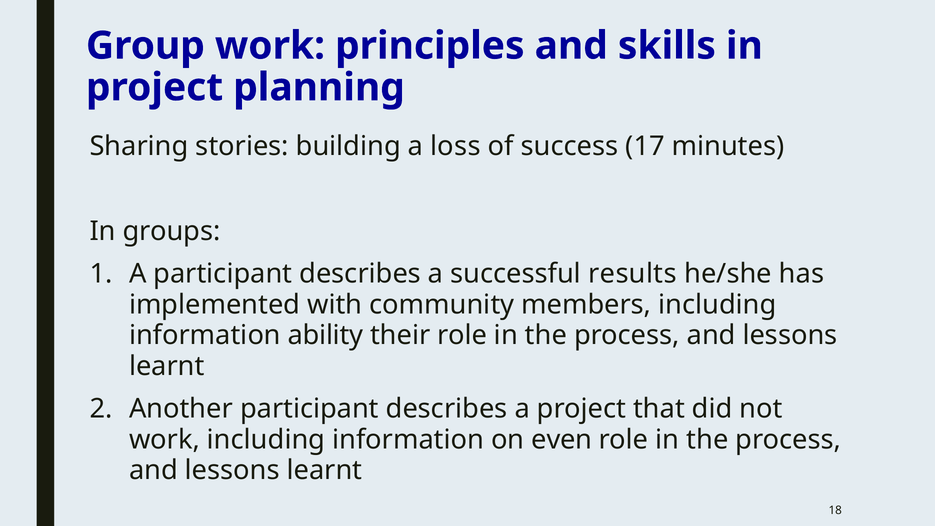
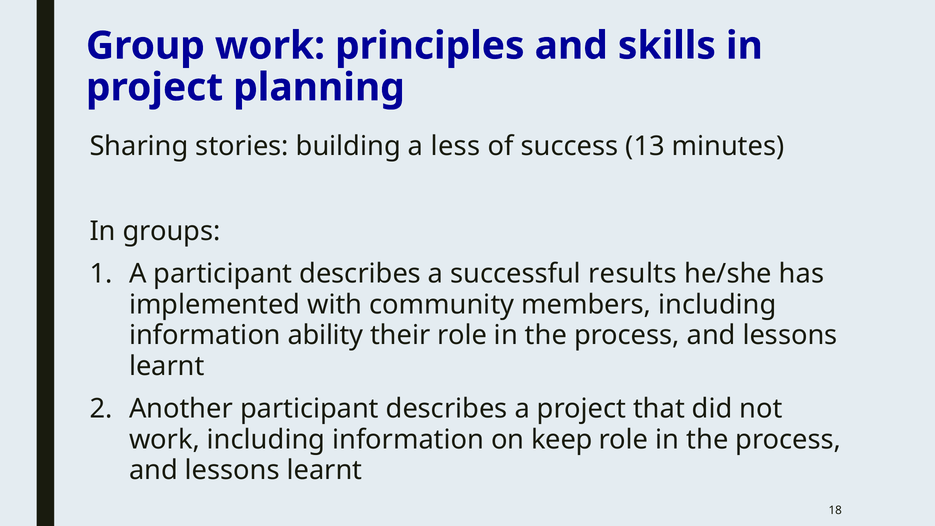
loss: loss -> less
17: 17 -> 13
even: even -> keep
